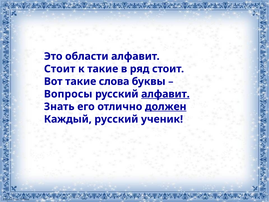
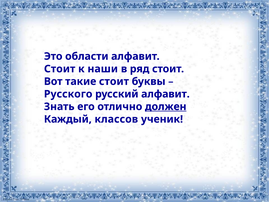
к такие: такие -> наши
такие слова: слова -> стоит
Вопросы: Вопросы -> Русского
алфавит at (165, 94) underline: present -> none
Каждый русский: русский -> классов
